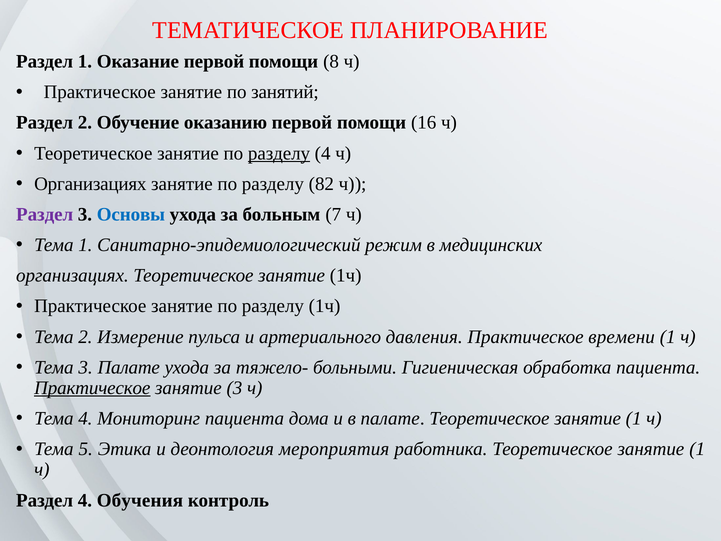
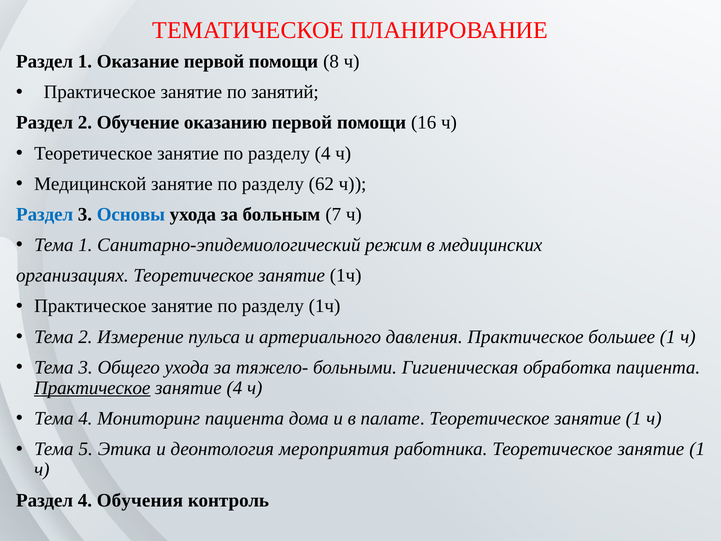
разделу at (279, 153) underline: present -> none
Организациях at (90, 184): Организациях -> Медицинской
82: 82 -> 62
Раздел at (45, 214) colour: purple -> blue
времени: времени -> большее
3 Палате: Палате -> Общего
занятие 3: 3 -> 4
